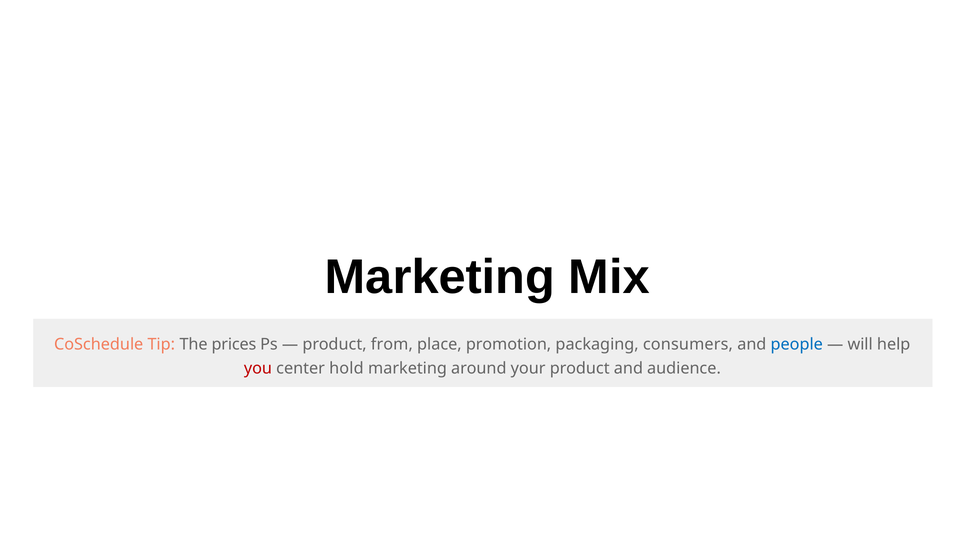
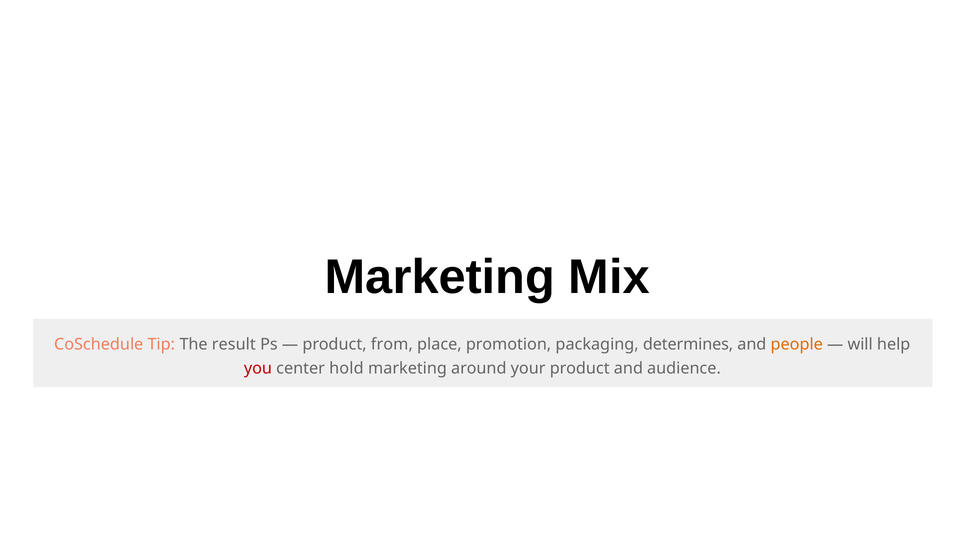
prices: prices -> result
consumers: consumers -> determines
people colour: blue -> orange
